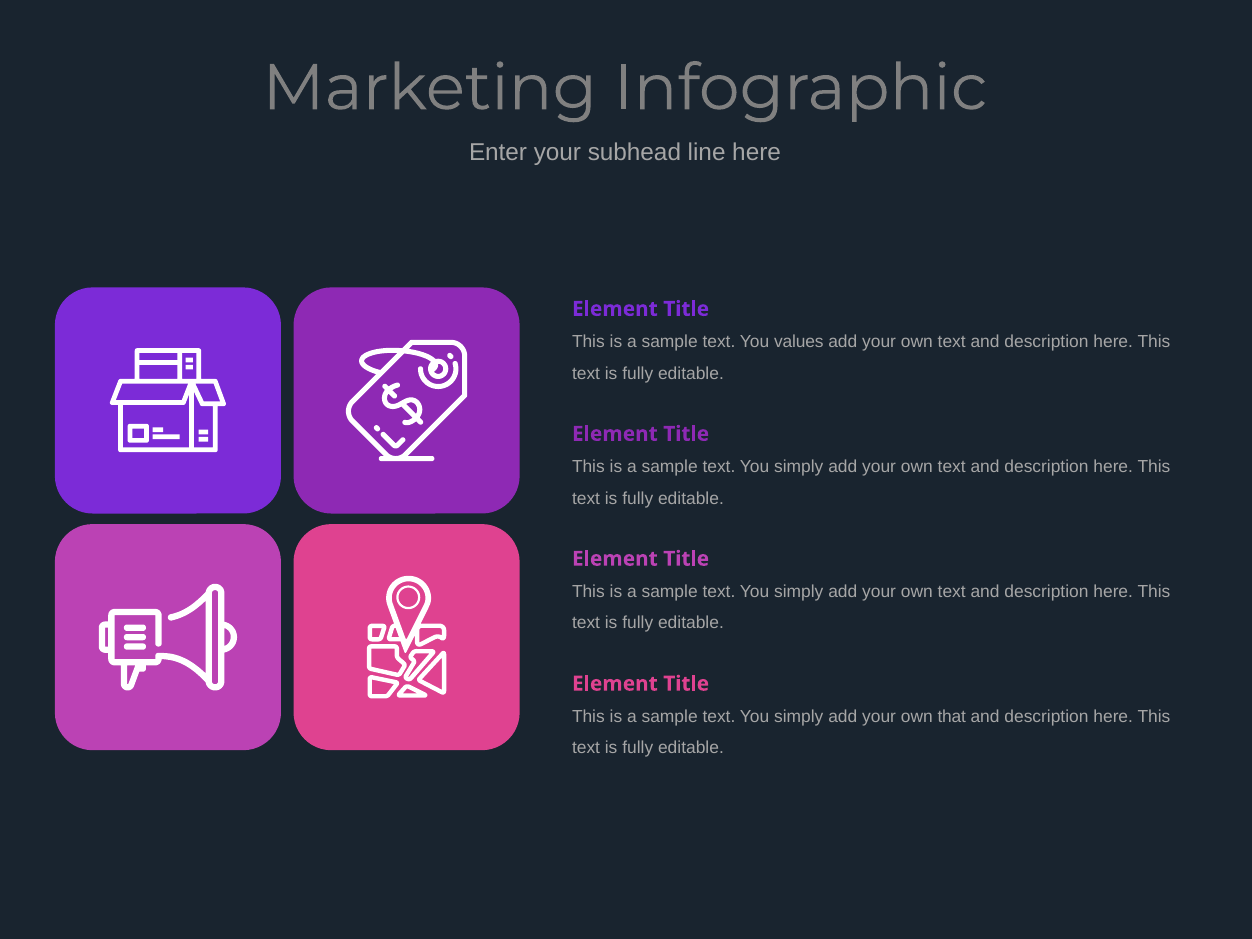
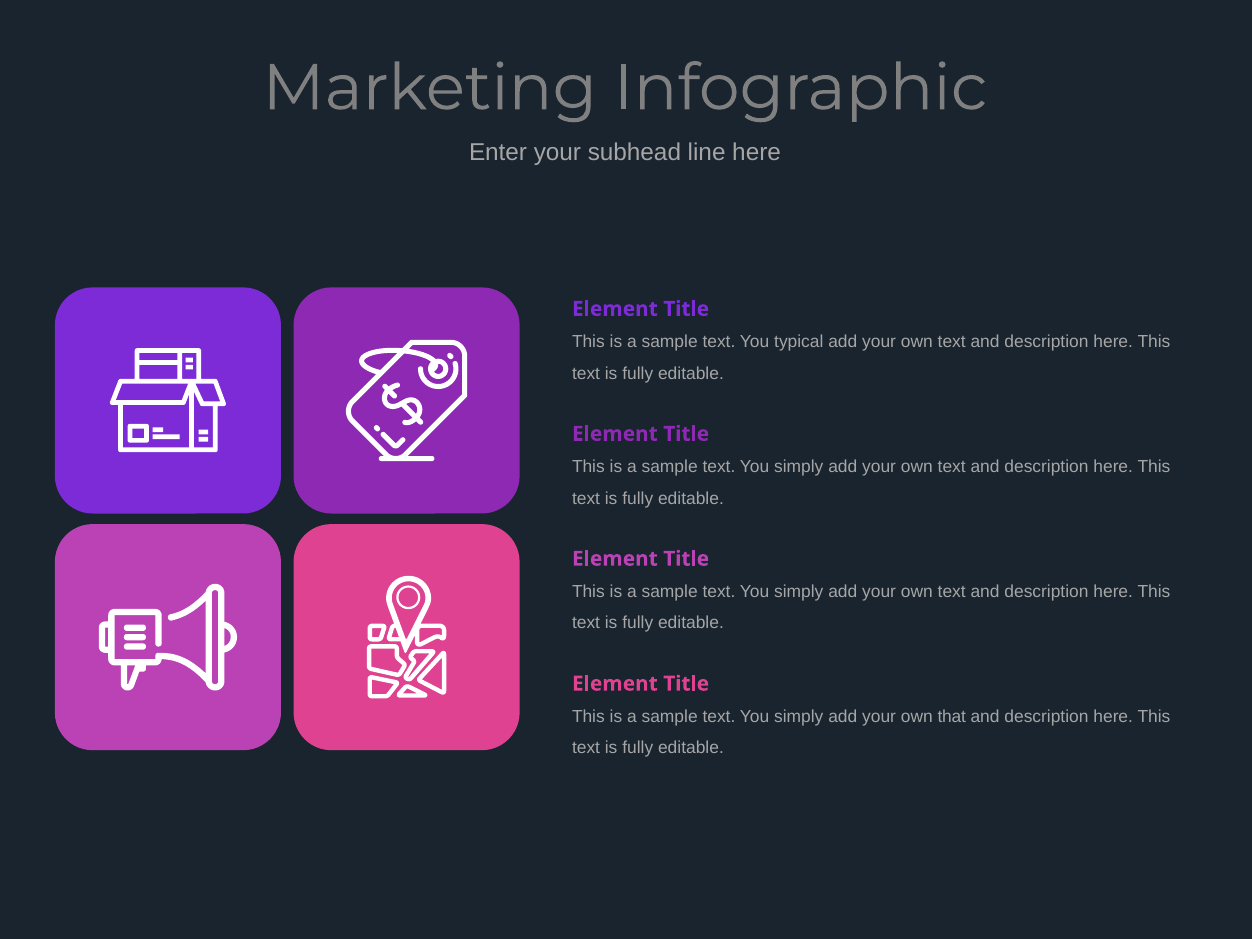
values: values -> typical
